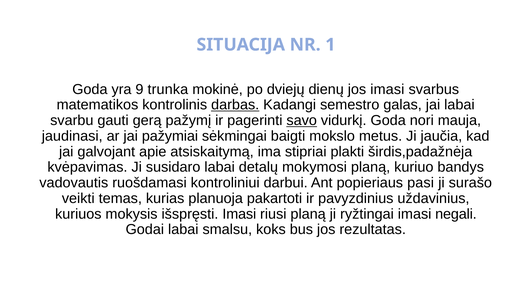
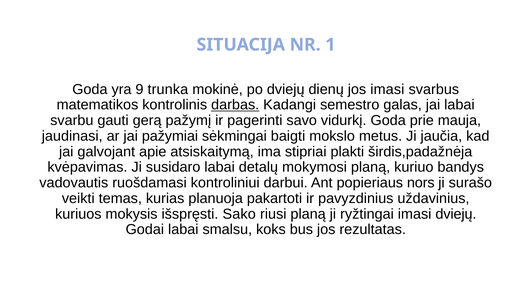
savo underline: present -> none
nori: nori -> prie
pasi: pasi -> nors
išspręsti Imasi: Imasi -> Sako
imasi negali: negali -> dviejų
